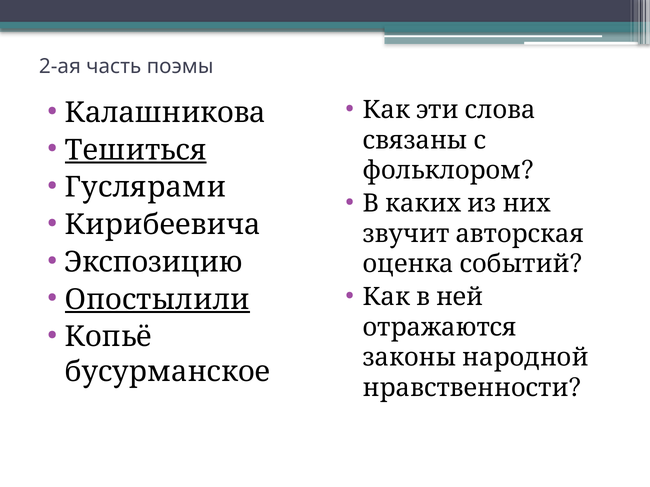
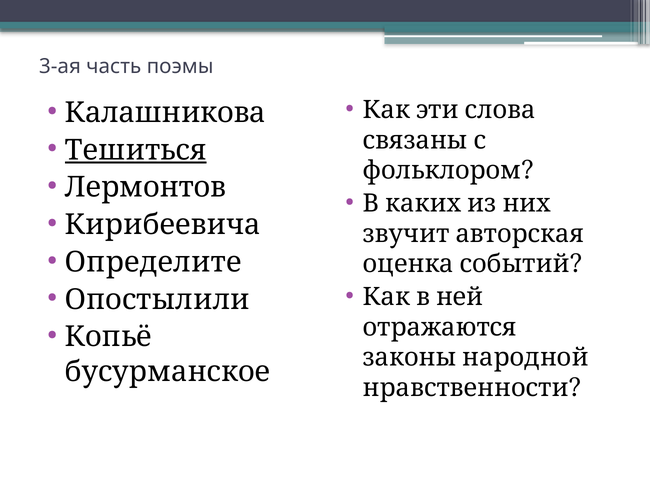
2-ая: 2-ая -> 3-ая
Гуслярами: Гуслярами -> Лермонтов
Экспозицию: Экспозицию -> Определите
Опостылили underline: present -> none
